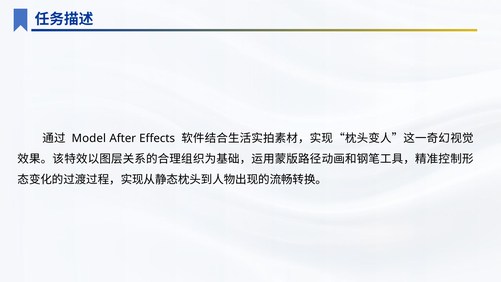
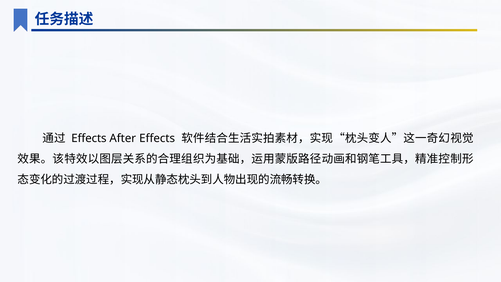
Model at (89, 138): Model -> Effects
